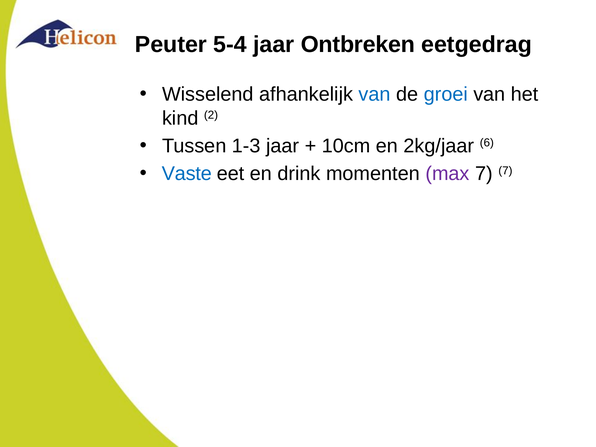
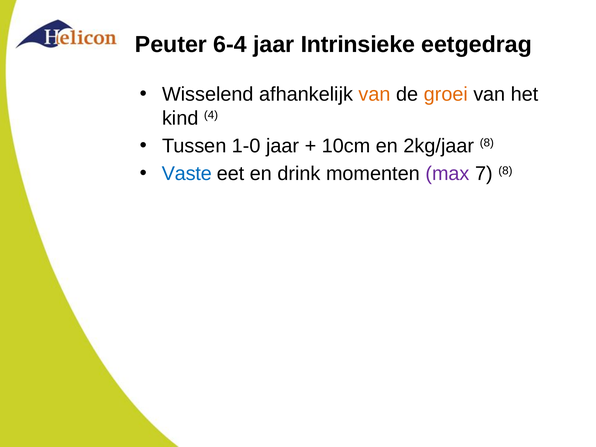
5-4: 5-4 -> 6-4
Ontbreken: Ontbreken -> Intrinsieke
van at (375, 94) colour: blue -> orange
groei colour: blue -> orange
2: 2 -> 4
1-3: 1-3 -> 1-0
2kg/jaar 6: 6 -> 8
7 7: 7 -> 8
